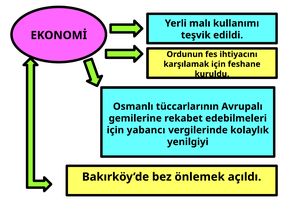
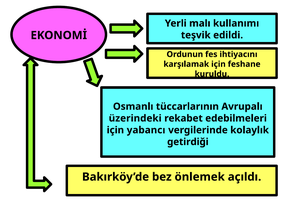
gemilerine: gemilerine -> üzerindeki
yenilgiyi: yenilgiyi -> getirdiği
